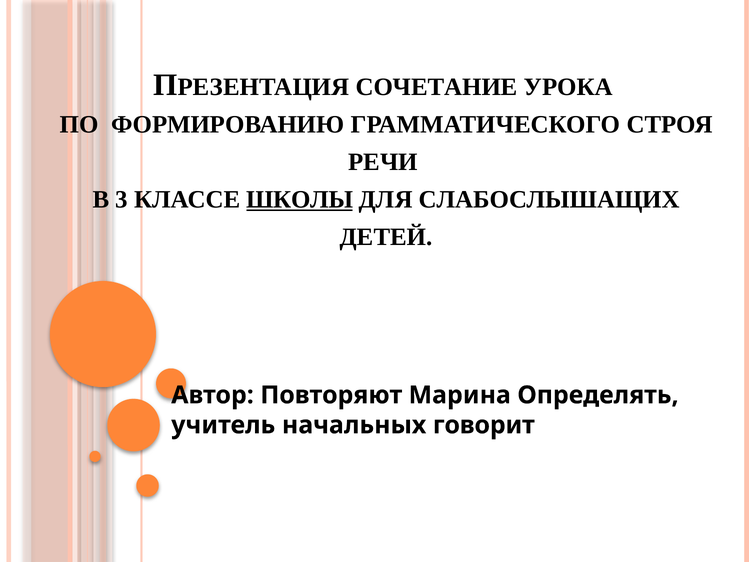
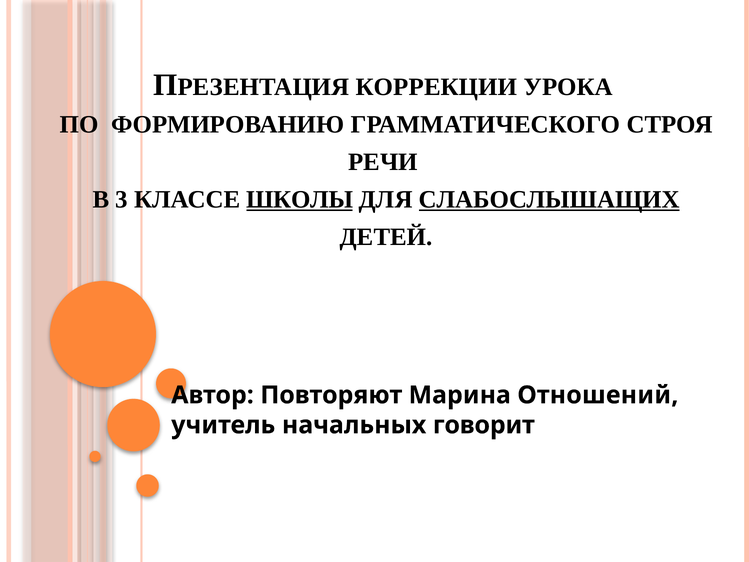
СОЧЕТАНИЕ: СОЧЕТАНИЕ -> КОРРЕКЦИИ
СЛАБОСЛЫШАЩИХ underline: none -> present
Определять: Определять -> Отношений
